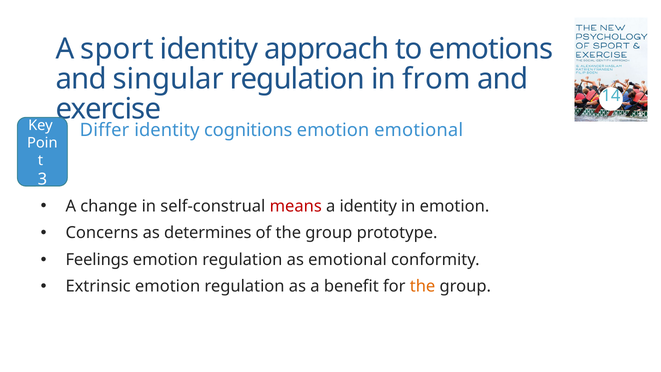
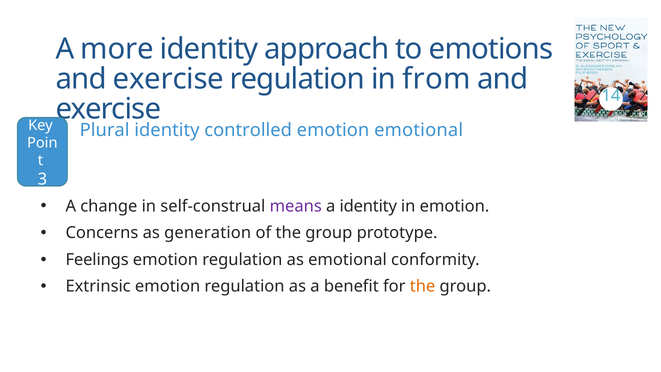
sport: sport -> more
singular at (168, 79): singular -> exercise
Differ: Differ -> Plural
cognitions: cognitions -> controlled
means colour: red -> purple
determines: determines -> generation
